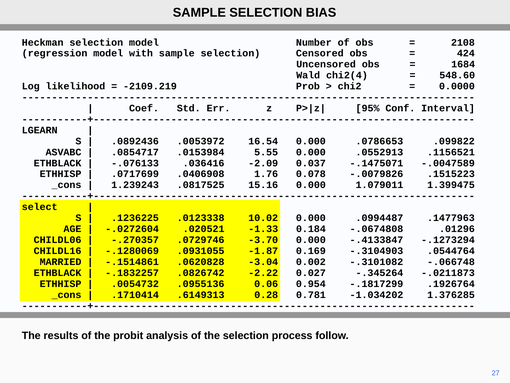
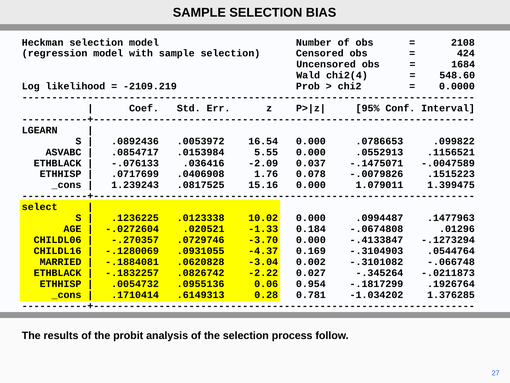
-1.87: -1.87 -> -4.37
-.1514861: -.1514861 -> -.1884081
